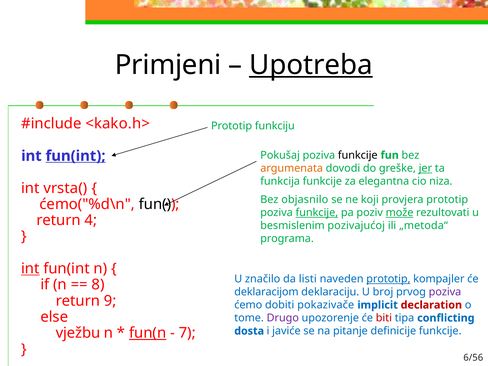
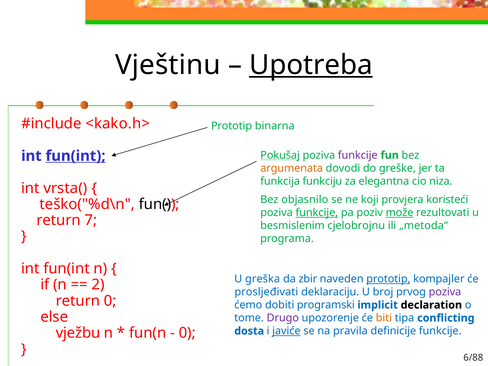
Primjeni: Primjeni -> Vještinu
funkciju: funkciju -> binarna
Pokušaj underline: none -> present
funkcije at (358, 155) colour: black -> purple
jer underline: present -> none
funkcija funkcije: funkcije -> funkciju
provjera prototip: prototip -> koristeći
ćemo("%d\n: ćemo("%d\n -> teško("%d\n
4: 4 -> 7
pozivajućoj: pozivajućoj -> cjelobrojnu
int at (30, 269) underline: present -> none
značilo: značilo -> greška
listi: listi -> zbir
8: 8 -> 2
deklaracijom: deklaracijom -> prosljeđivati
return 9: 9 -> 0
pokazivače: pokazivače -> programski
declaration colour: red -> black
biti colour: red -> orange
fun(n underline: present -> none
7 at (187, 333): 7 -> 0
javiće underline: none -> present
pitanje: pitanje -> pravila
6/56: 6/56 -> 6/88
